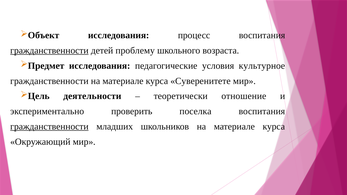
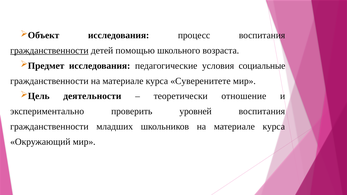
проблему: проблему -> помощью
культурное: культурное -> социальные
поселка: поселка -> уровней
гражданственности at (49, 127) underline: present -> none
